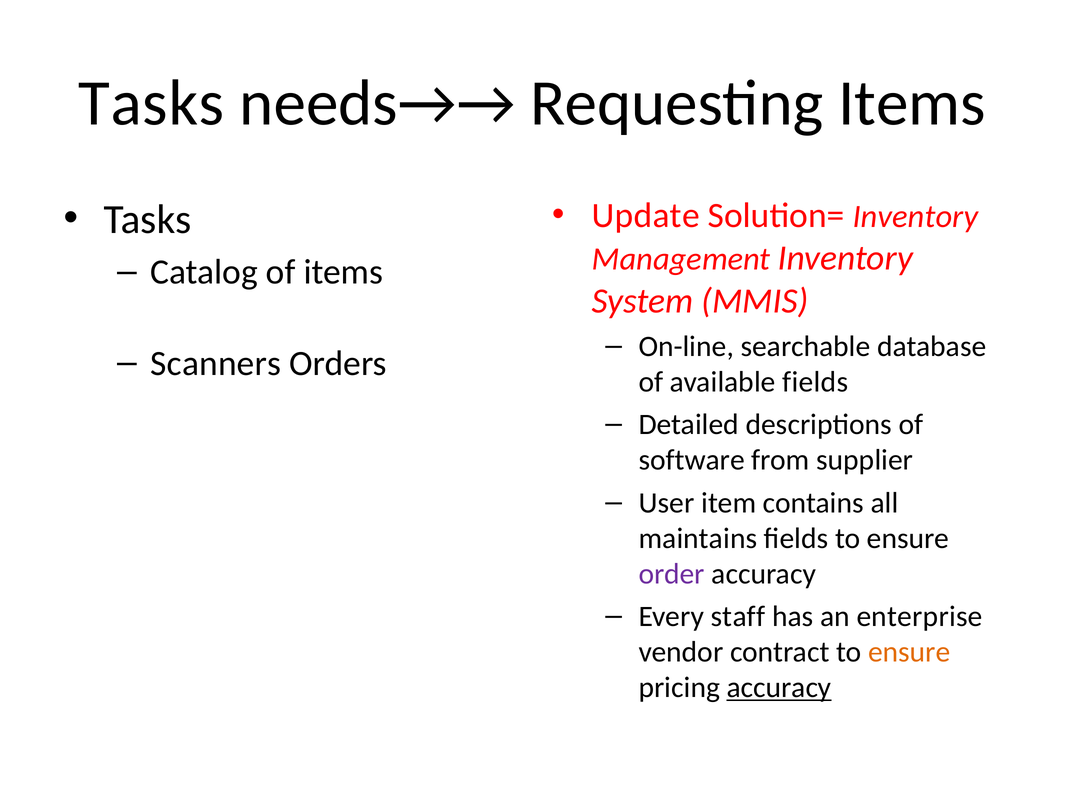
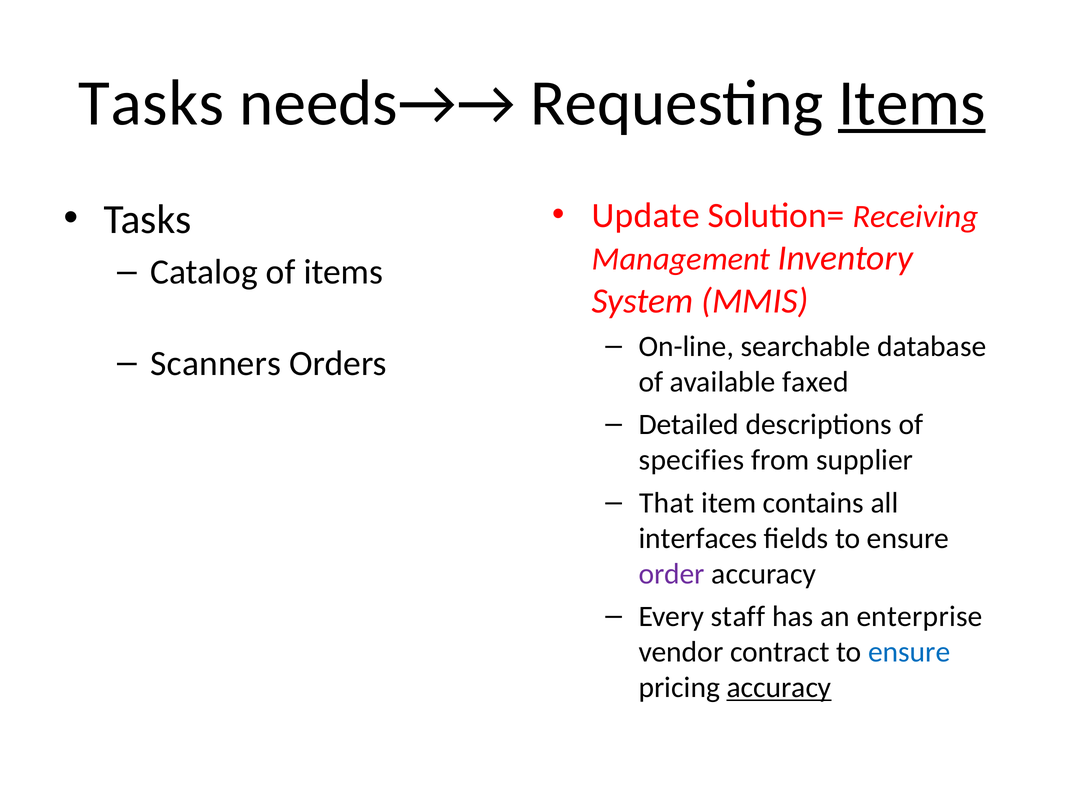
Items at (912, 103) underline: none -> present
Solution= Inventory: Inventory -> Receiving
available fields: fields -> faxed
software: software -> specifies
User: User -> That
maintains: maintains -> interfaces
ensure at (909, 652) colour: orange -> blue
